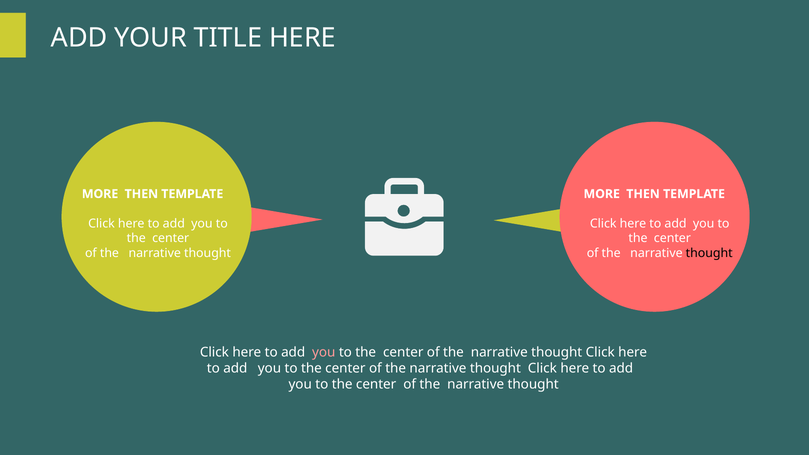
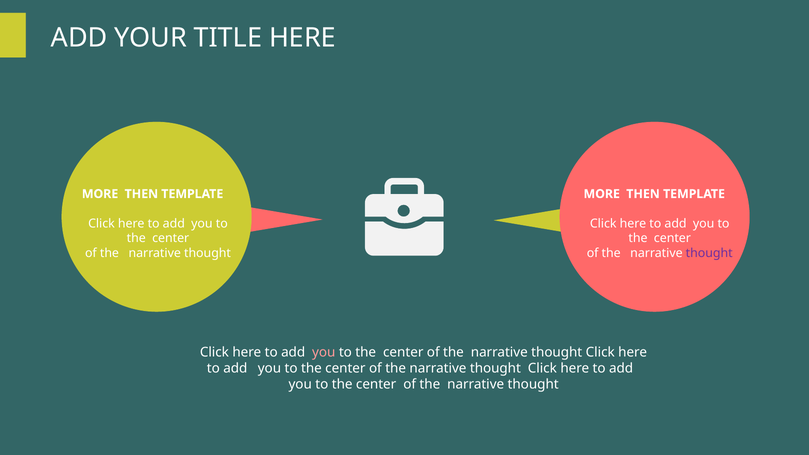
thought at (709, 253) colour: black -> purple
